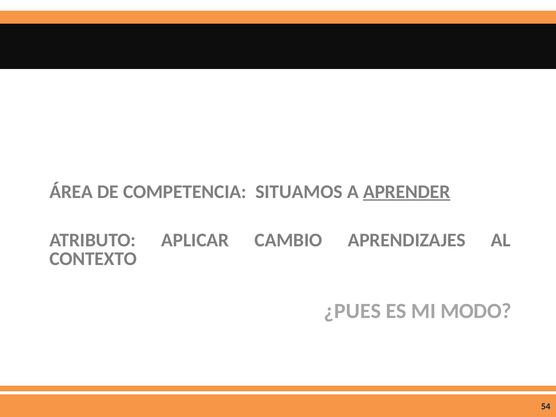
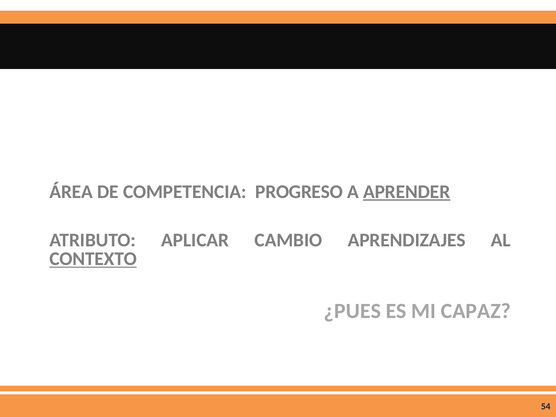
SITUAMOS: SITUAMOS -> PROGRESO
CONTEXTO underline: none -> present
MODO: MODO -> CAPAZ
